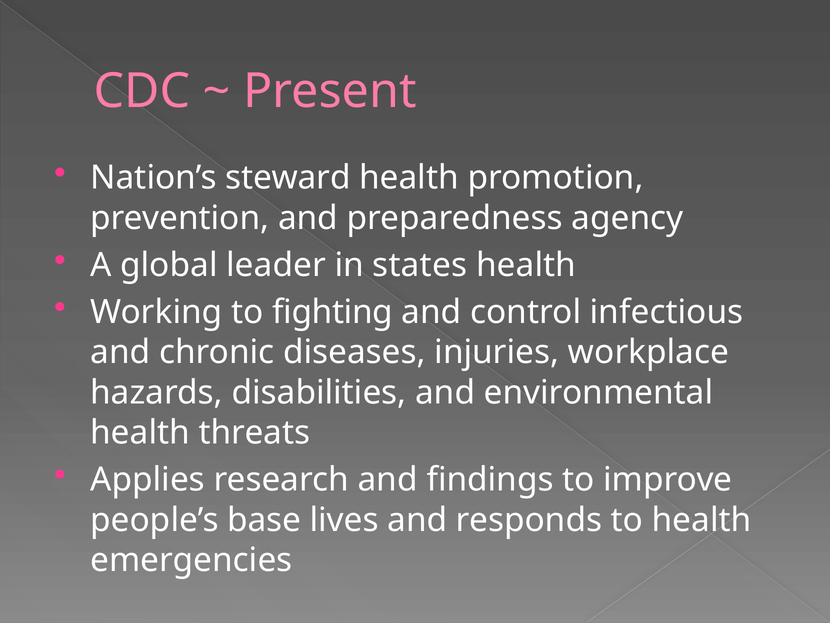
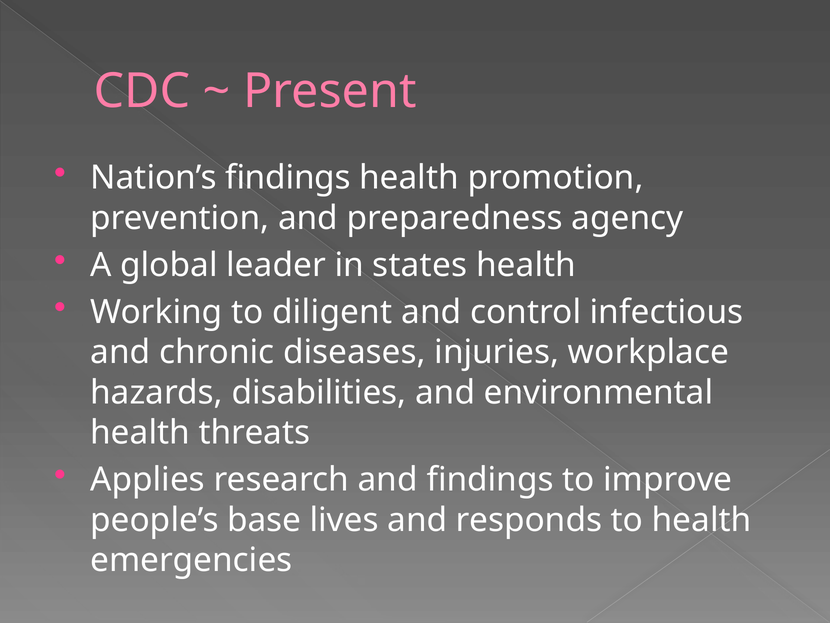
Nation’s steward: steward -> findings
fighting: fighting -> diligent
